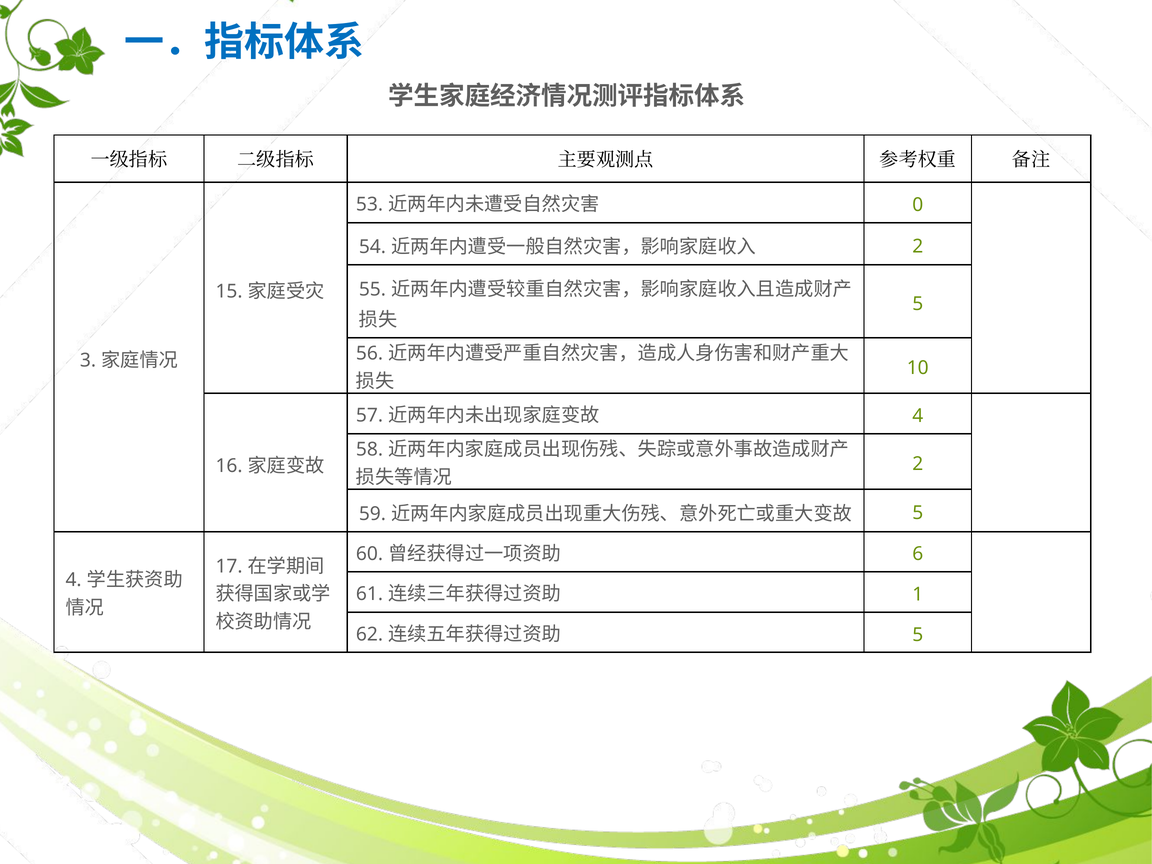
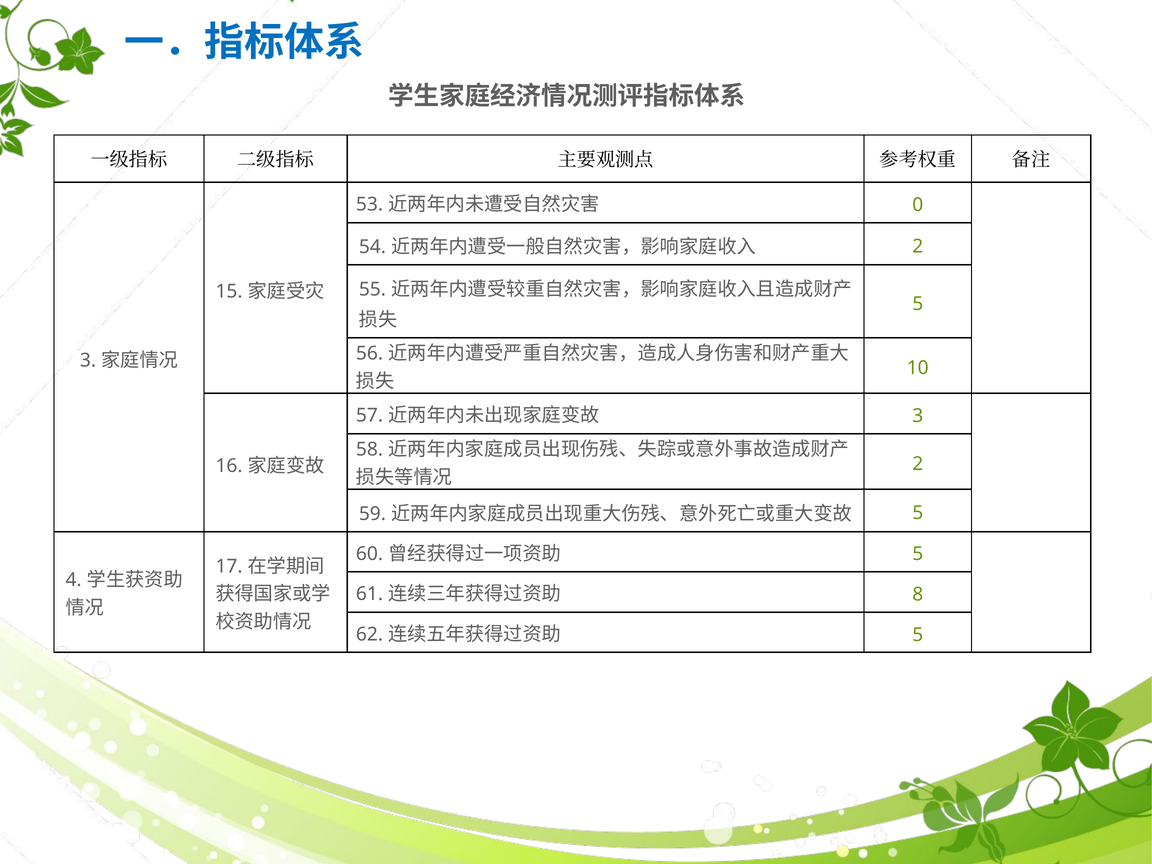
4 at (918, 416): 4 -> 3
6 at (918, 554): 6 -> 5
1: 1 -> 8
